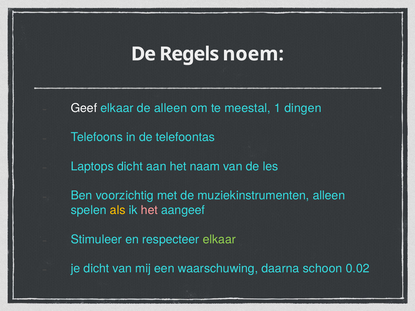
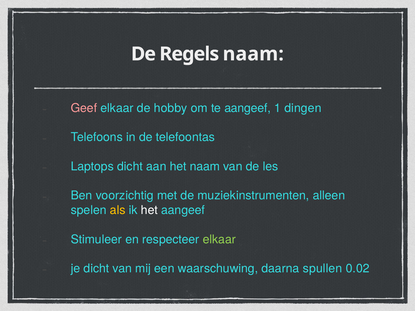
Regels noem: noem -> naam
Geef colour: white -> pink
de alleen: alleen -> hobby
te meestal: meestal -> aangeef
het at (149, 210) colour: pink -> white
schoon: schoon -> spullen
